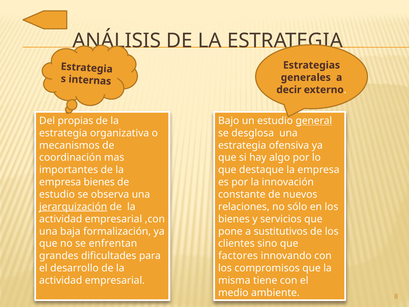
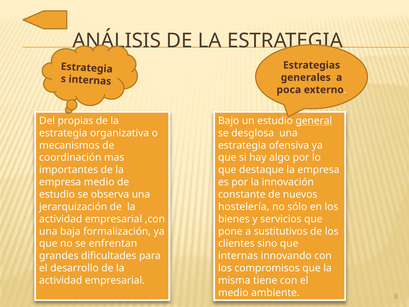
decir: decir -> poca
empresa bienes: bienes -> medio
jerarquización underline: present -> none
relaciones: relaciones -> hostelería
factores at (238, 256): factores -> internas
